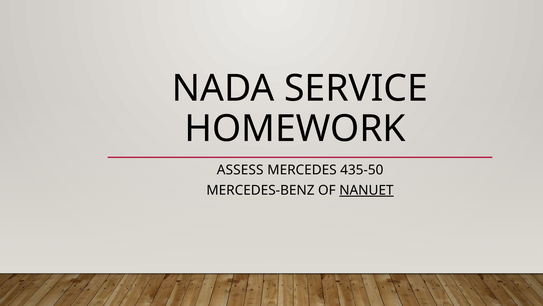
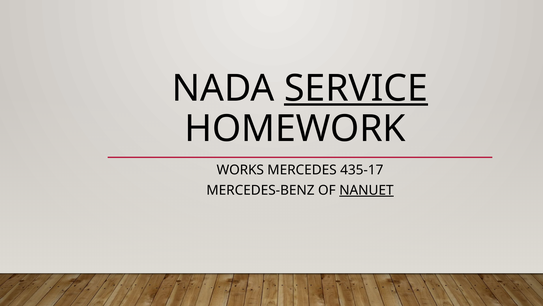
SERVICE underline: none -> present
ASSESS: ASSESS -> WORKS
435-50: 435-50 -> 435-17
